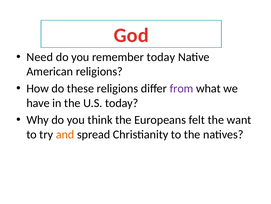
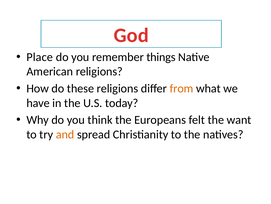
Need: Need -> Place
remember today: today -> things
from colour: purple -> orange
